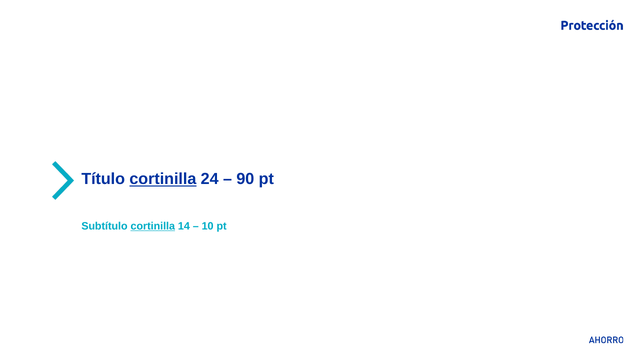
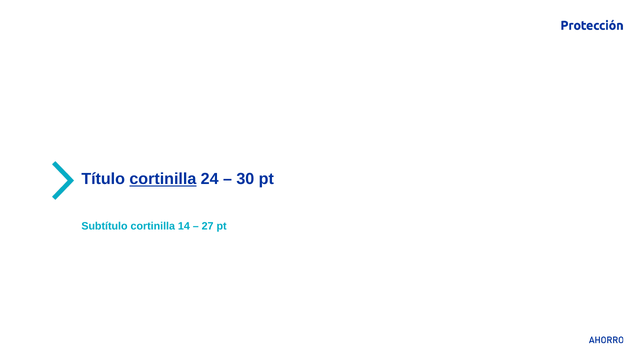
90: 90 -> 30
cortinilla at (153, 226) underline: present -> none
10: 10 -> 27
